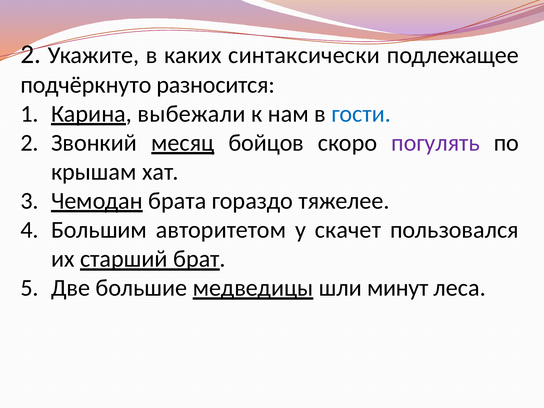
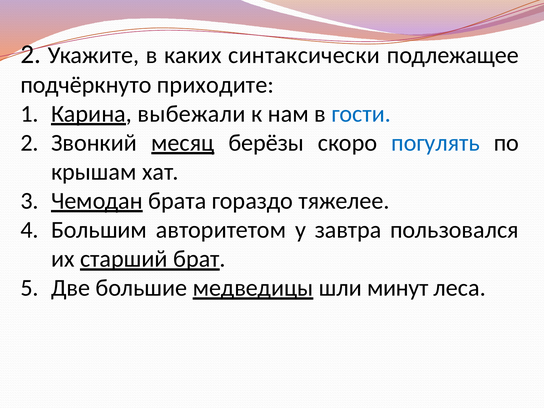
разносится: разносится -> приходите
бойцов: бойцов -> берёзы
погулять colour: purple -> blue
скачет: скачет -> завтра
